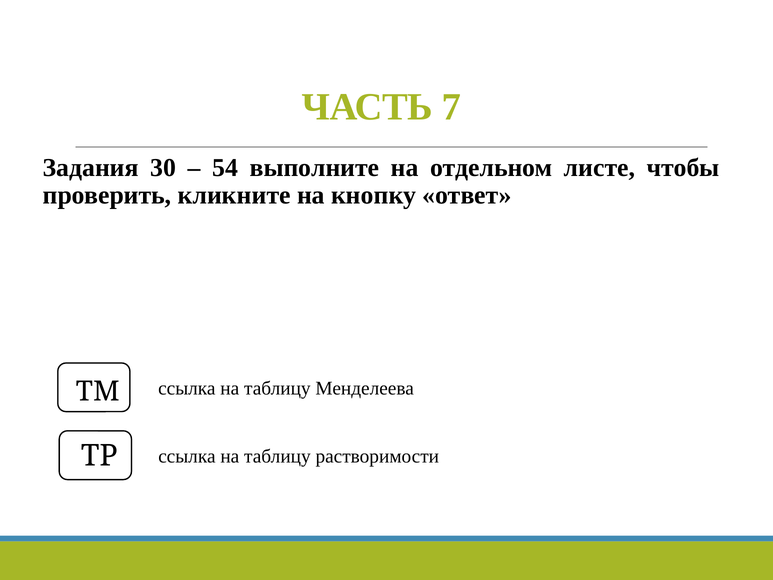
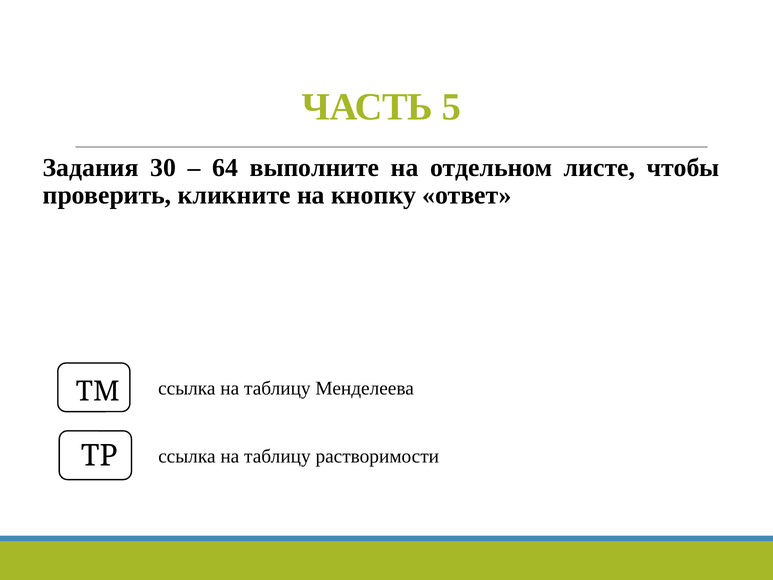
7: 7 -> 5
54: 54 -> 64
